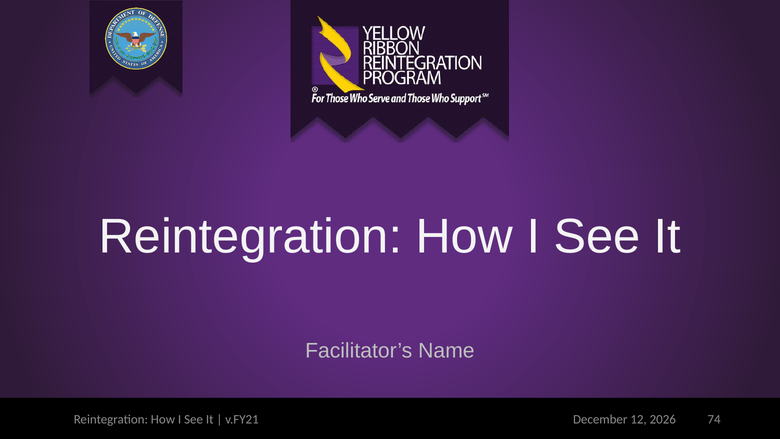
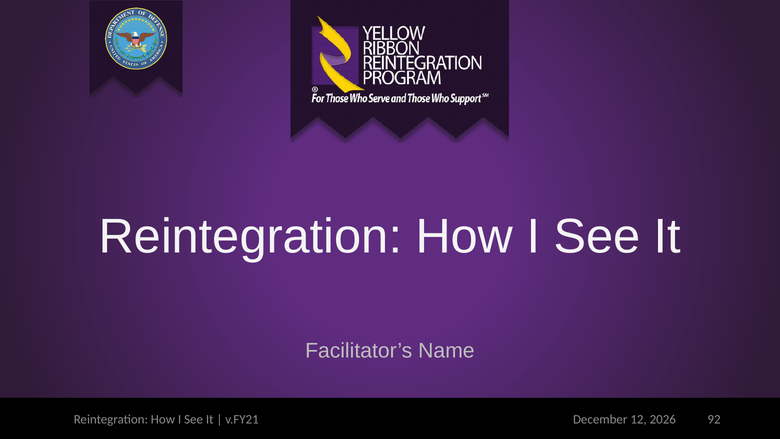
74: 74 -> 92
